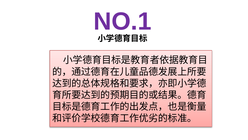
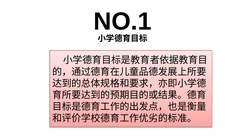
NO.1 colour: purple -> black
